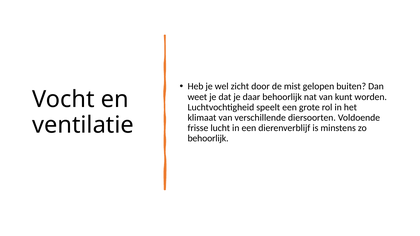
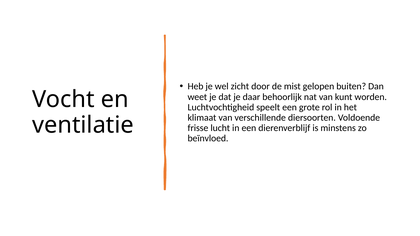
behoorlijk at (208, 138): behoorlijk -> beïnvloed
